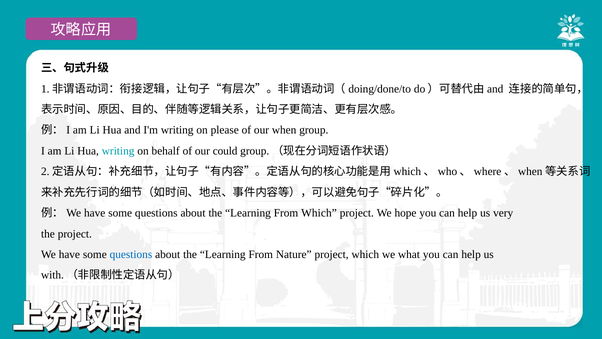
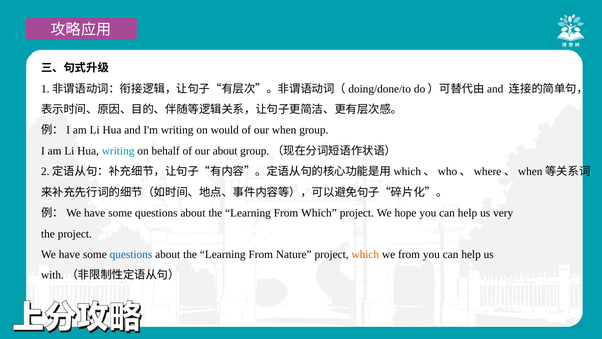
please: please -> would
our could: could -> about
which at (365, 254) colour: black -> orange
we what: what -> from
